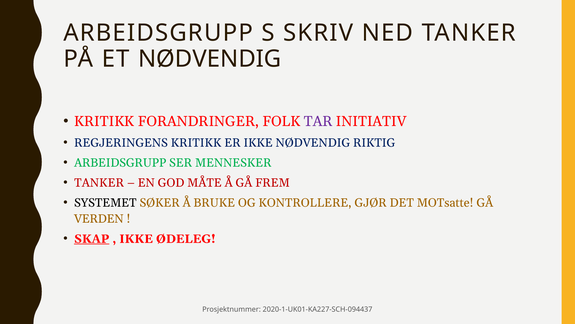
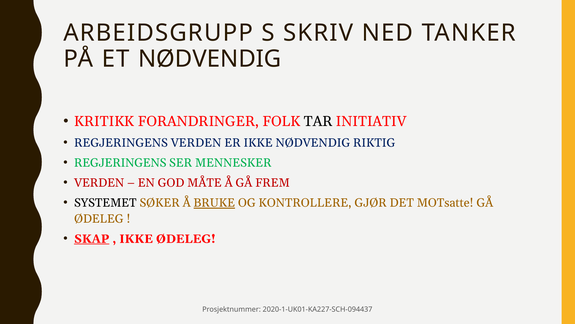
TAR colour: purple -> black
REGJERINGENS KRITIKK: KRITIKK -> VERDEN
ARBEIDSGRUPP at (120, 163): ARBEIDSGRUPP -> REGJERINGENS
TANKER at (99, 183): TANKER -> VERDEN
BRUKE underline: none -> present
VERDEN at (99, 218): VERDEN -> ØDELEG
